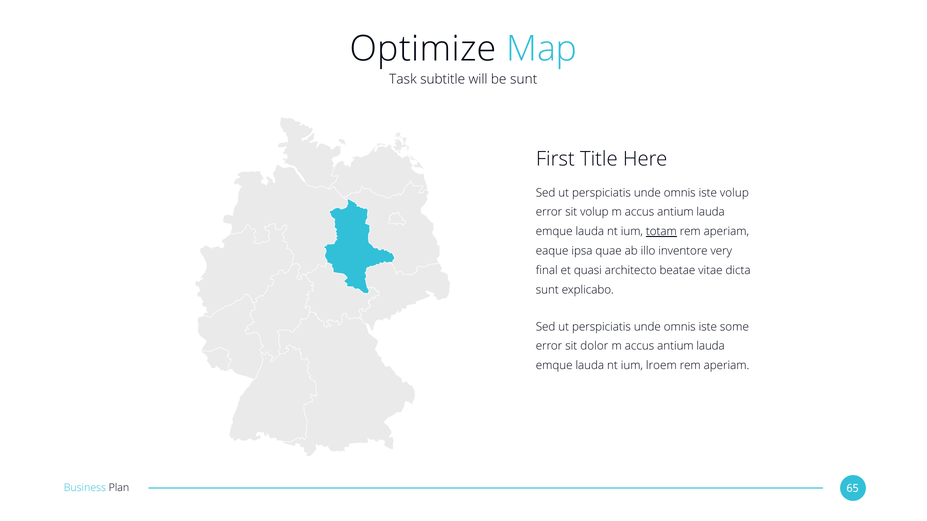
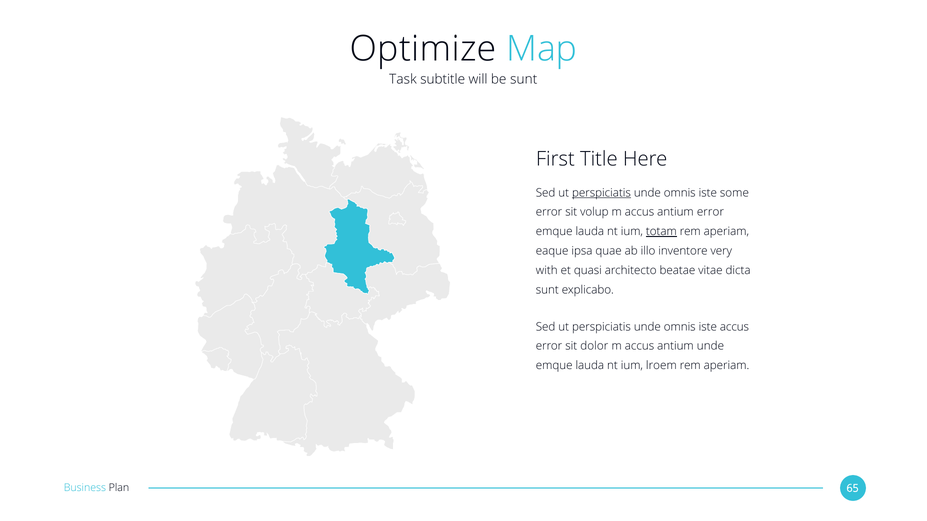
perspiciatis at (601, 193) underline: none -> present
iste volup: volup -> some
lauda at (711, 212): lauda -> error
final: final -> with
iste some: some -> accus
lauda at (711, 346): lauda -> unde
